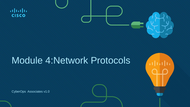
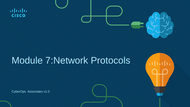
4:Network: 4:Network -> 7:Network
